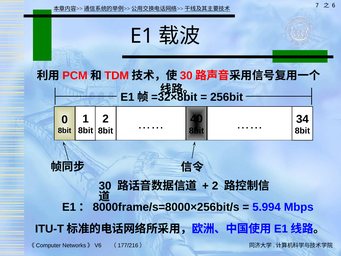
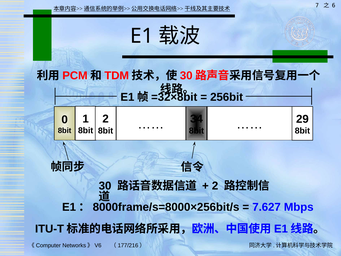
40: 40 -> 34
34: 34 -> 29
5.994: 5.994 -> 7.627
